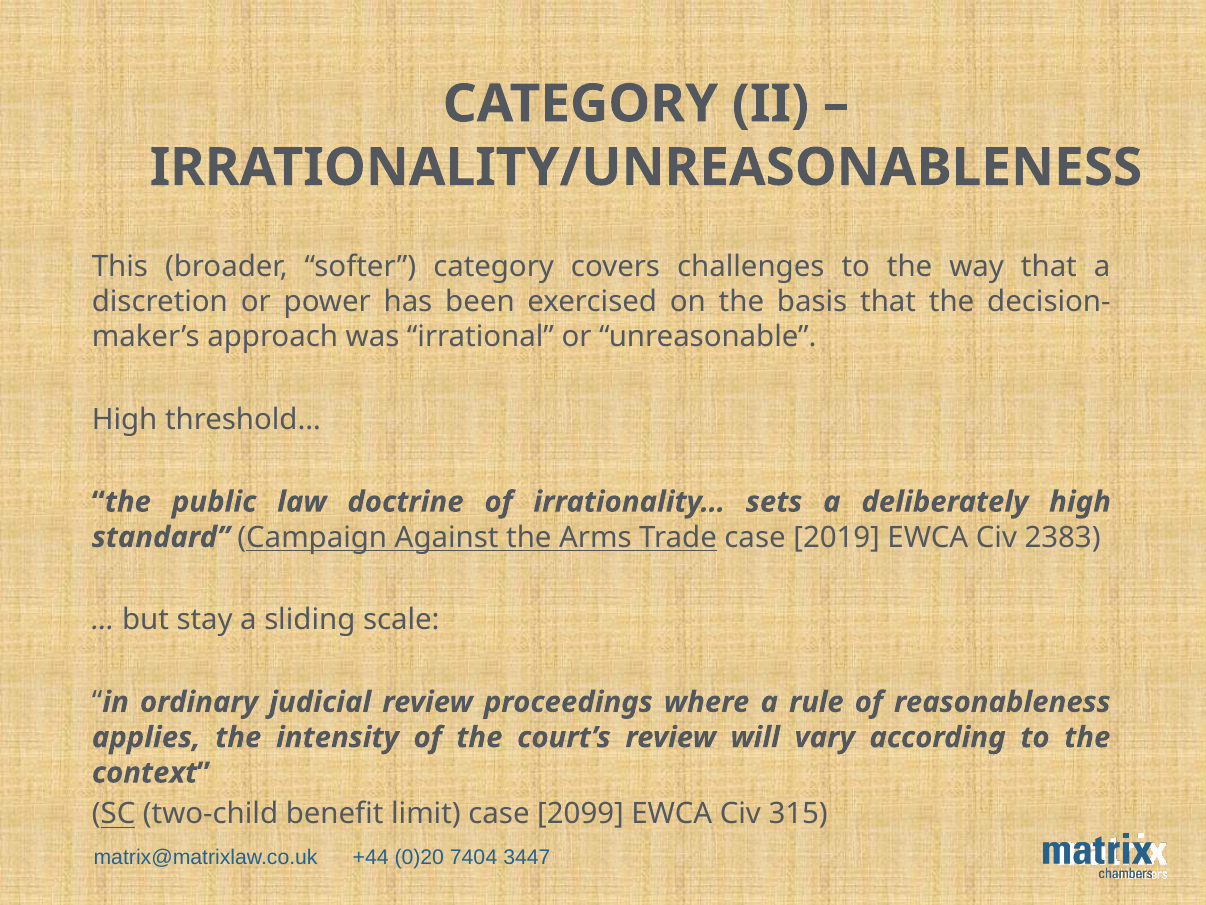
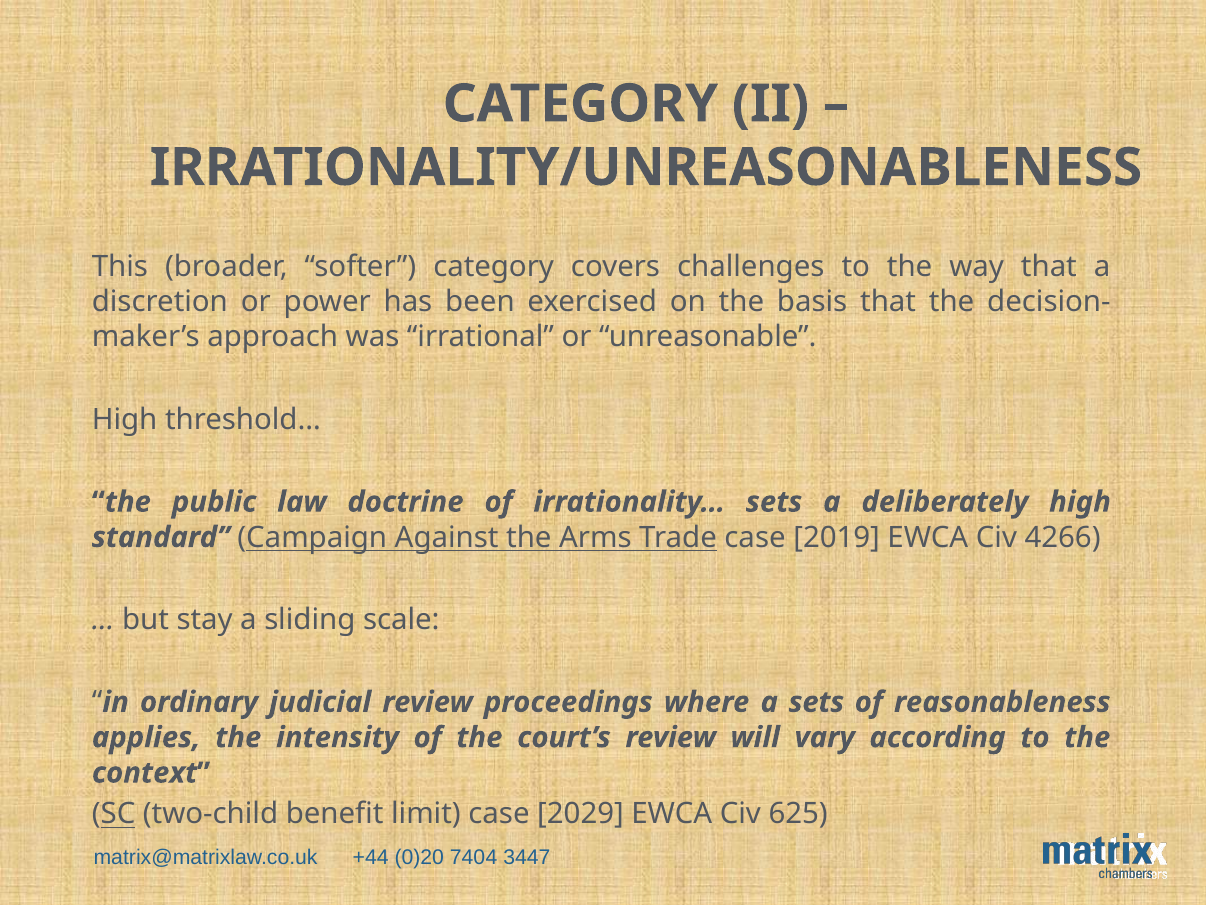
2383: 2383 -> 4266
a rule: rule -> sets
2099: 2099 -> 2029
315: 315 -> 625
